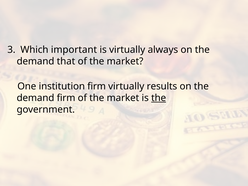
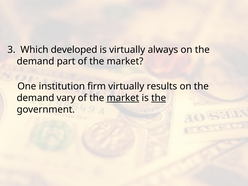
important: important -> developed
that: that -> part
demand firm: firm -> vary
market at (123, 98) underline: none -> present
